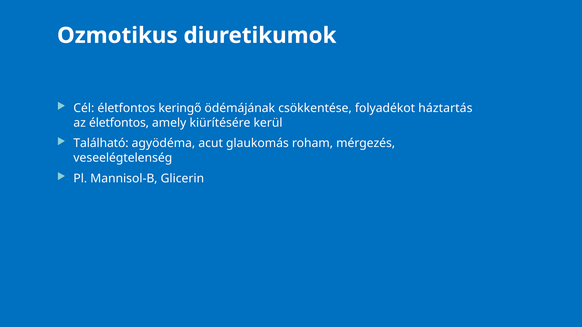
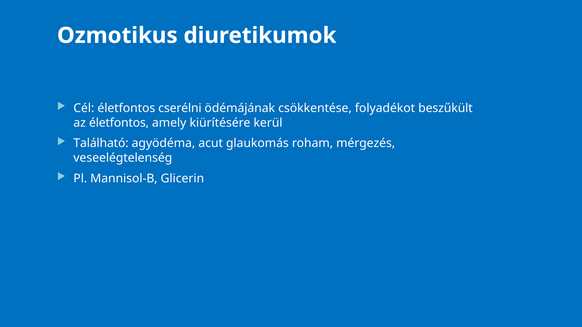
keringő: keringő -> cserélni
háztartás: háztartás -> beszűkült
